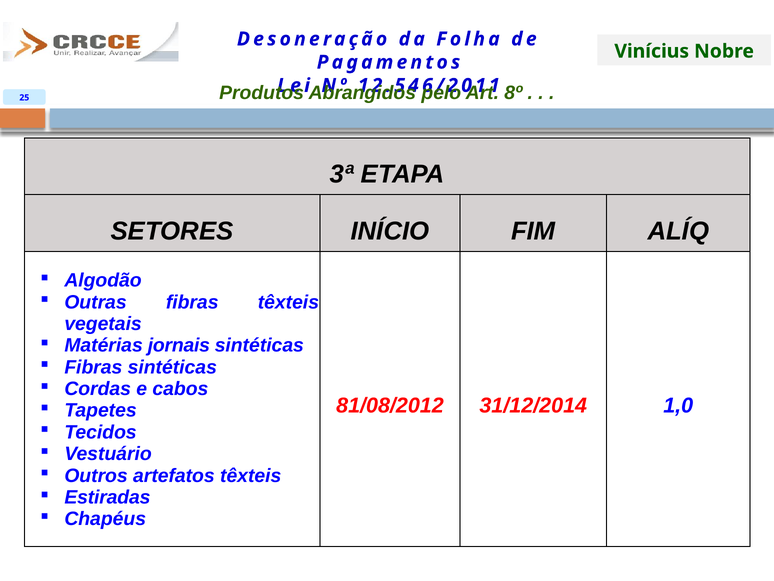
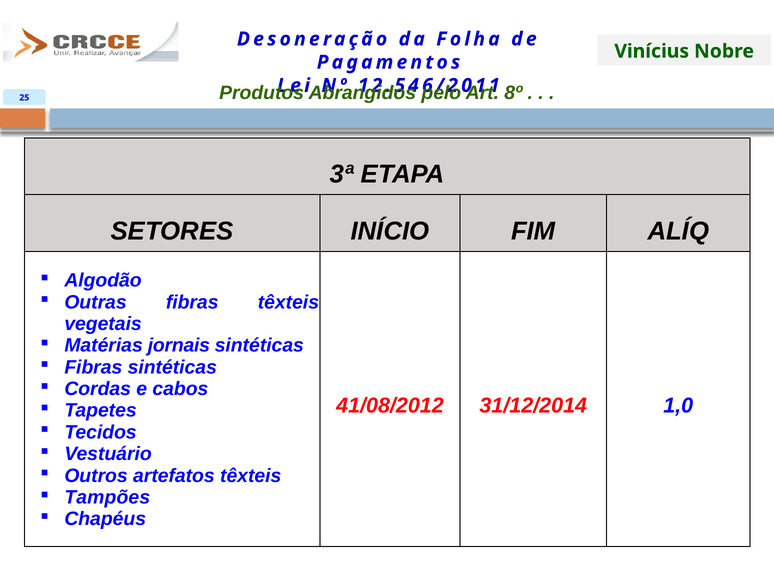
81/08/2012: 81/08/2012 -> 41/08/2012
Estiradas: Estiradas -> Tampões
